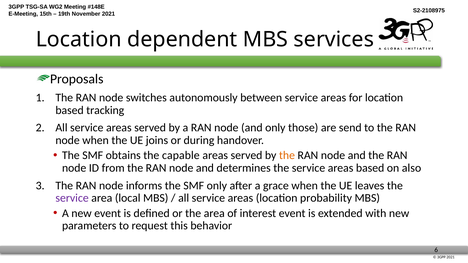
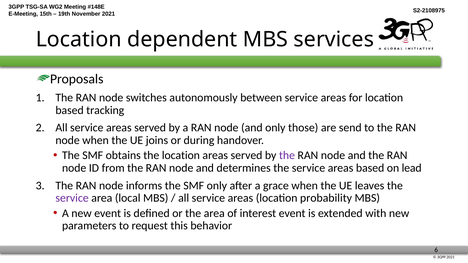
the capable: capable -> location
the at (287, 156) colour: orange -> purple
also: also -> lead
